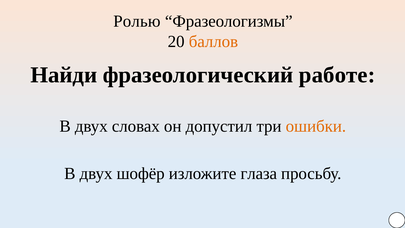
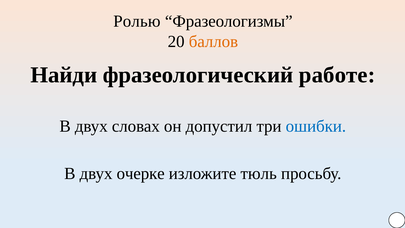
ошибки colour: orange -> blue
шофёр: шофёр -> очерке
глаза: глаза -> тюль
